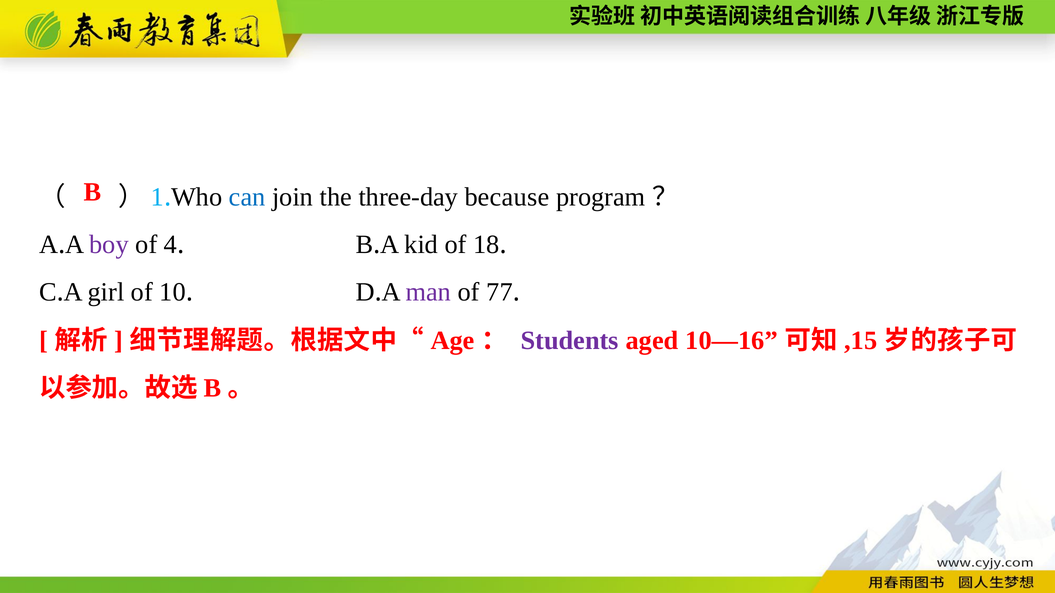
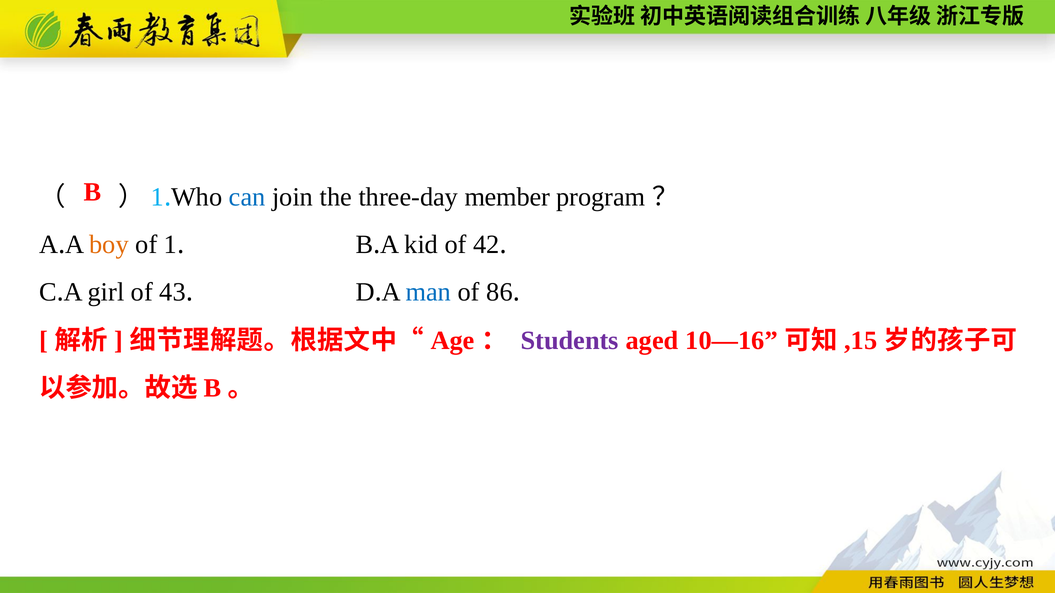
because: because -> member
boy colour: purple -> orange
4: 4 -> 1
18: 18 -> 42
10: 10 -> 43
man colour: purple -> blue
77: 77 -> 86
